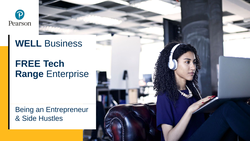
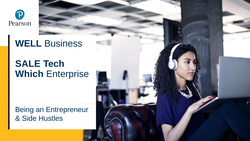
FREE: FREE -> SALE
Range: Range -> Which
